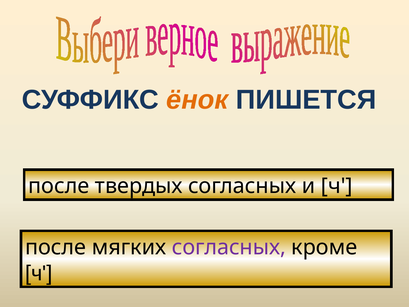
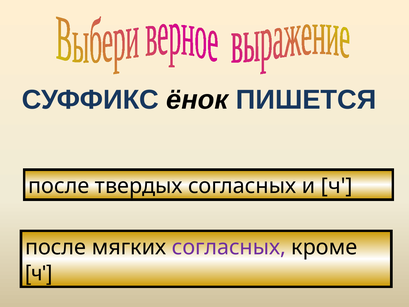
ёнок colour: orange -> black
